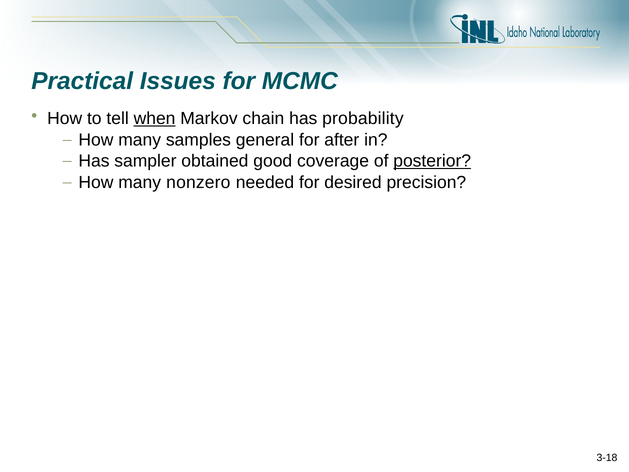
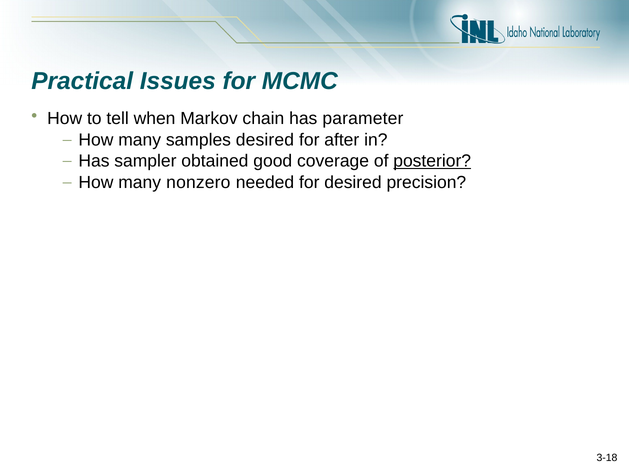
when underline: present -> none
probability: probability -> parameter
samples general: general -> desired
